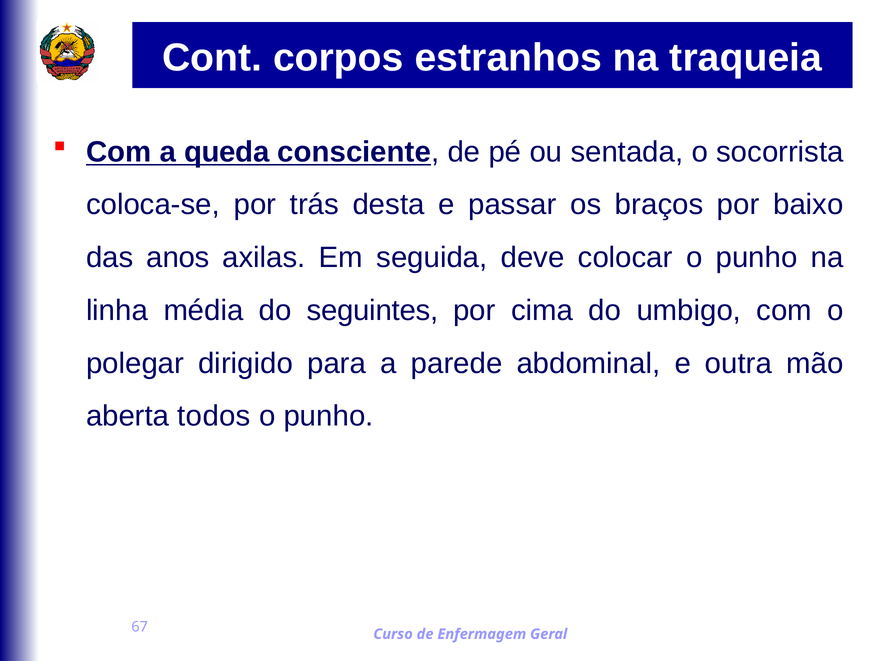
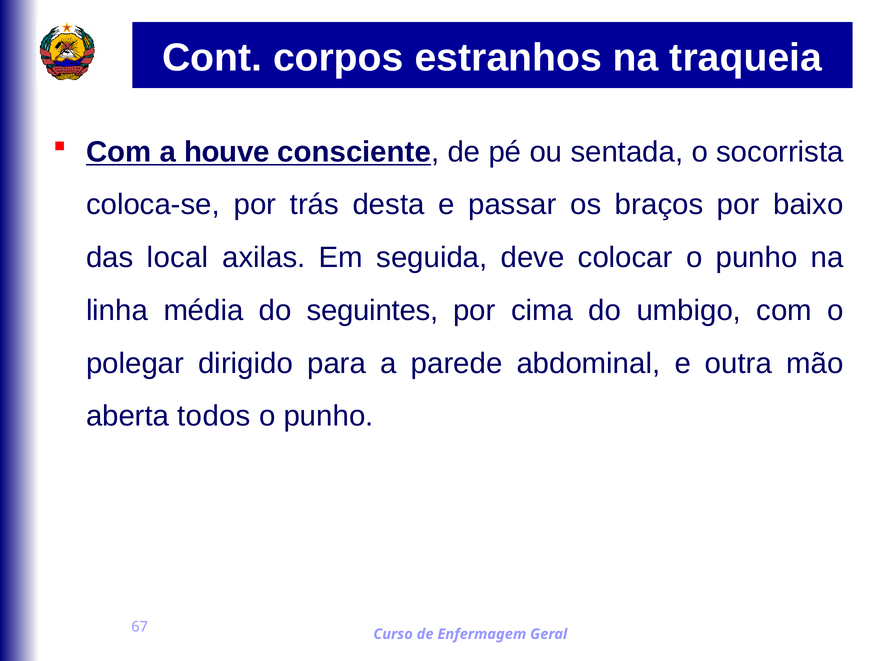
queda: queda -> houve
anos: anos -> local
